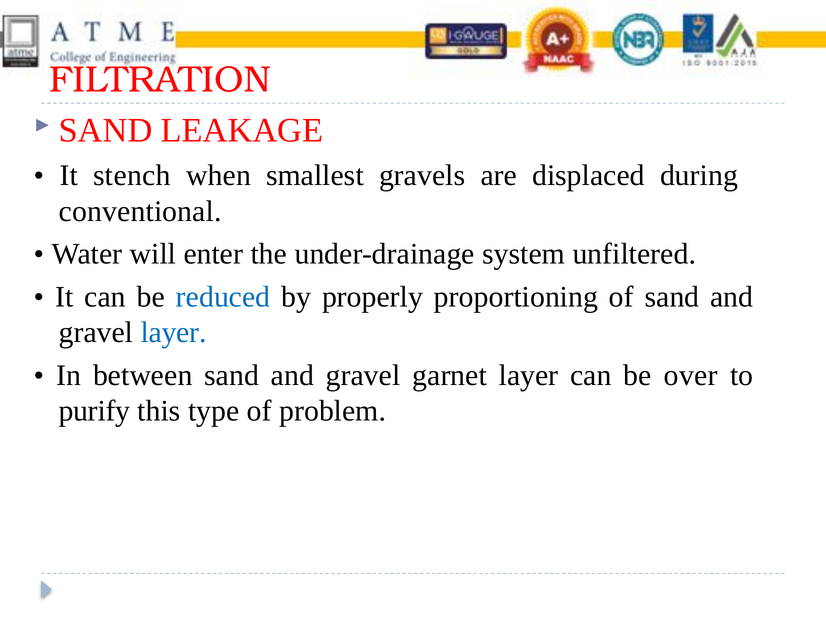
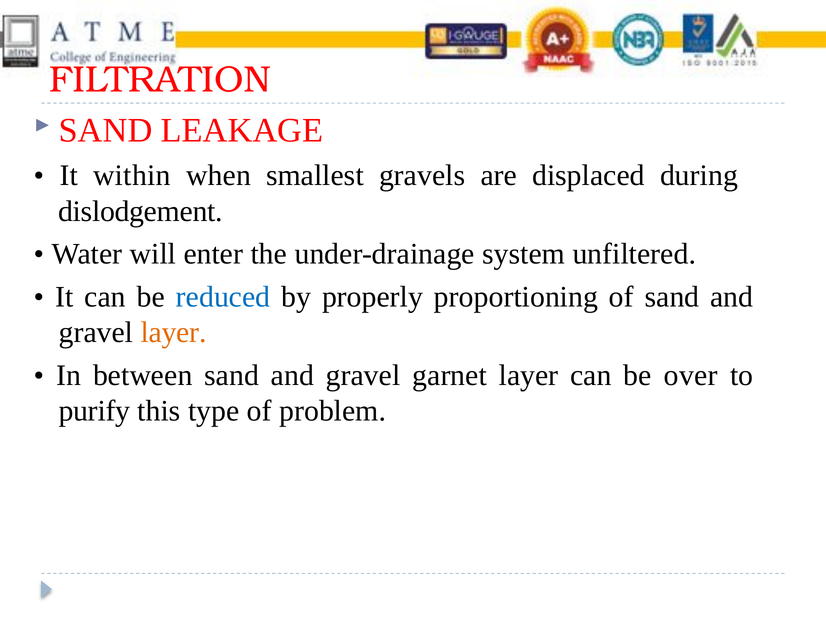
stench: stench -> within
conventional: conventional -> dislodgement
layer at (174, 333) colour: blue -> orange
